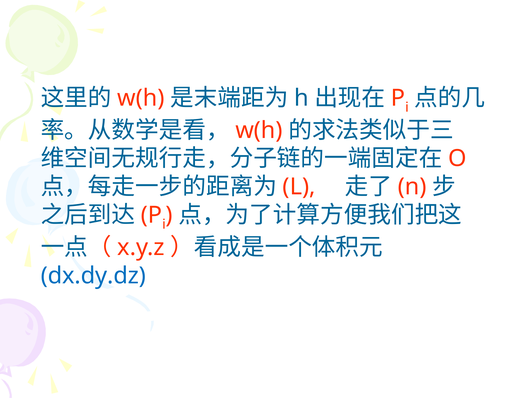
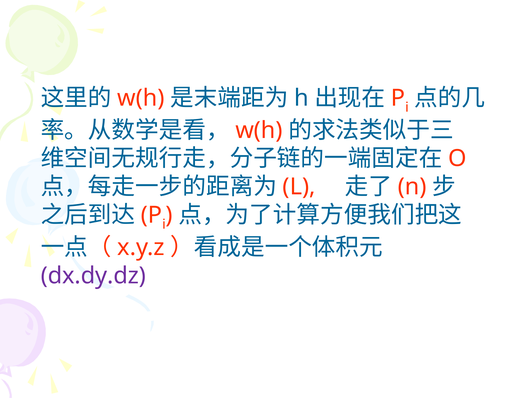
dx.dy.dz colour: blue -> purple
